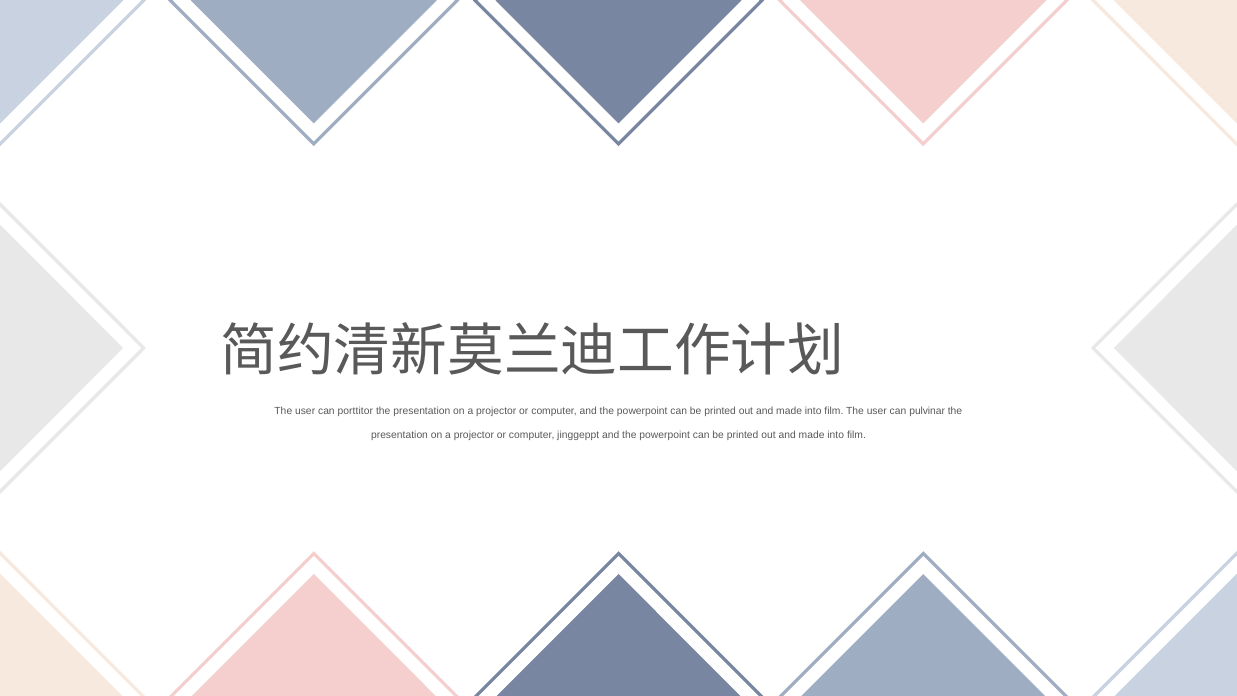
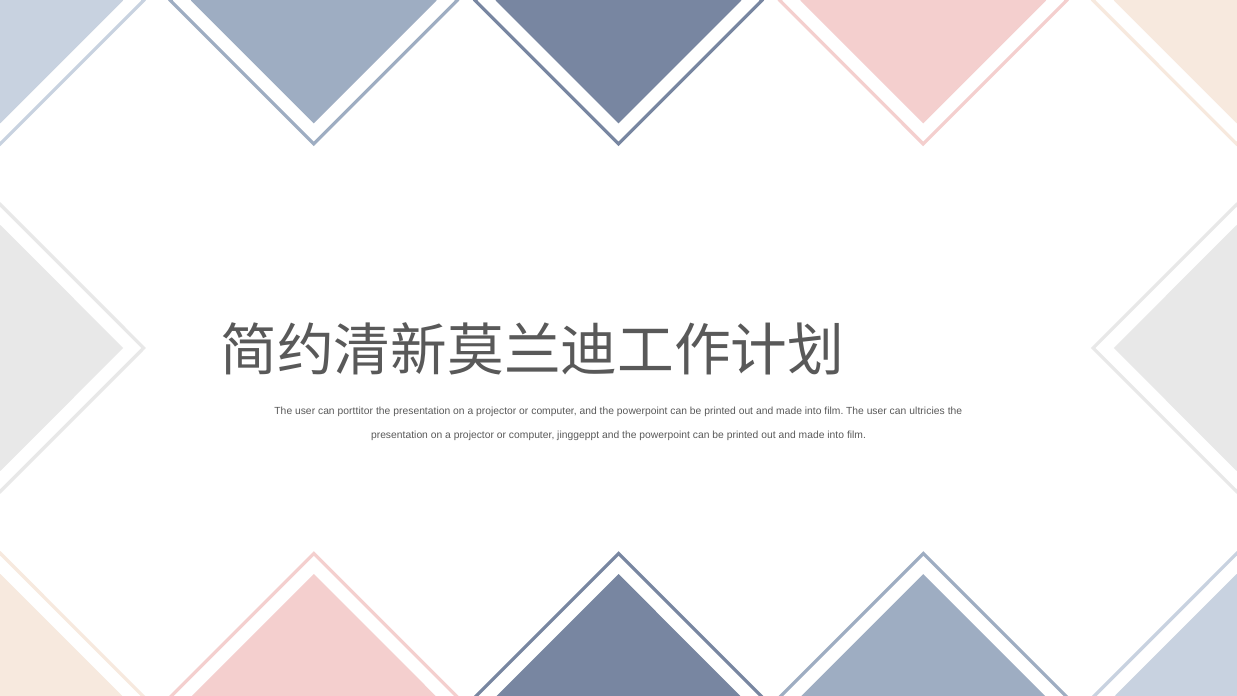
pulvinar: pulvinar -> ultricies
